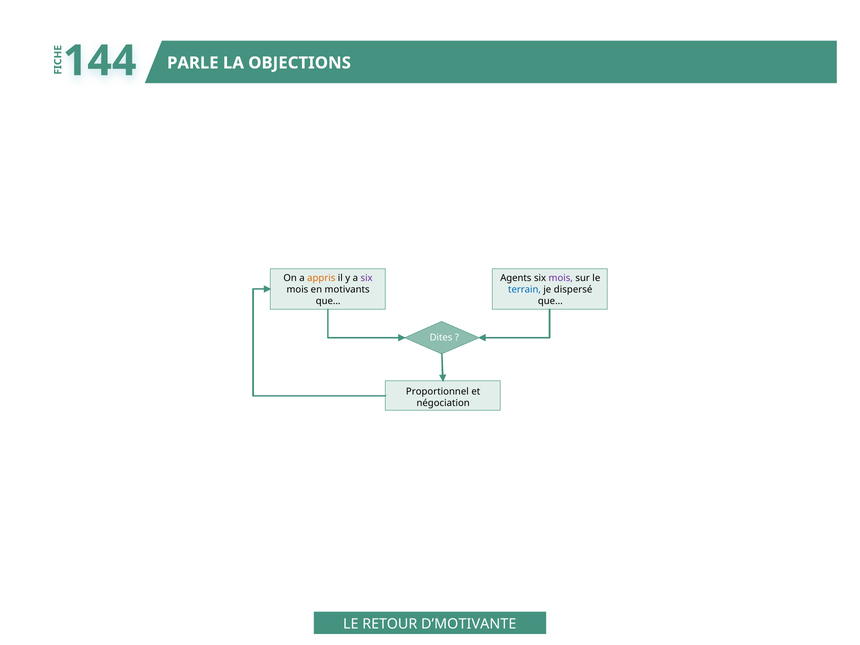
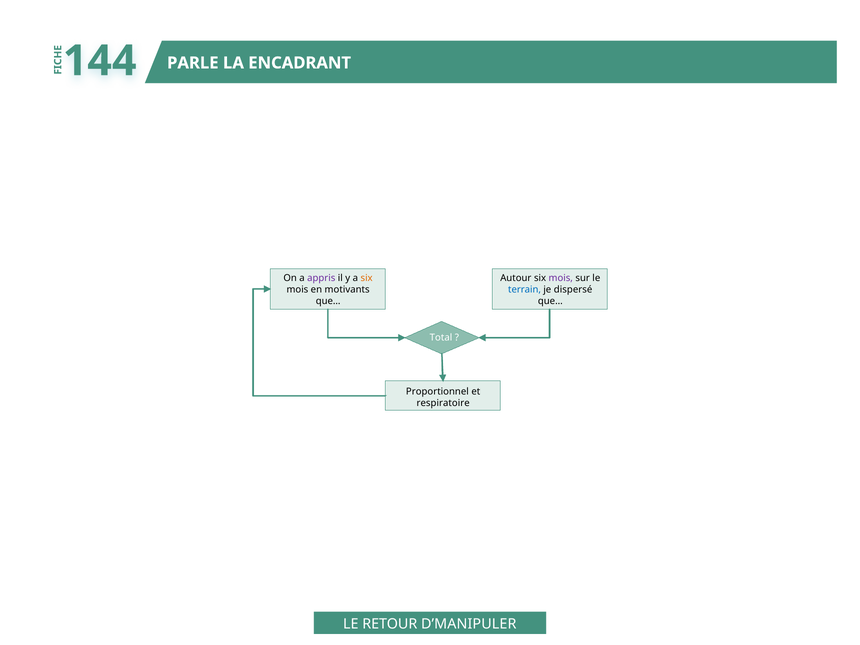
OBJECTIONS: OBJECTIONS -> ENCADRANT
appris colour: orange -> purple
six at (367, 278) colour: purple -> orange
Agents: Agents -> Autour
Dites: Dites -> Total
négociation: négociation -> respiratoire
D’MOTIVANTE: D’MOTIVANTE -> D’MANIPULER
